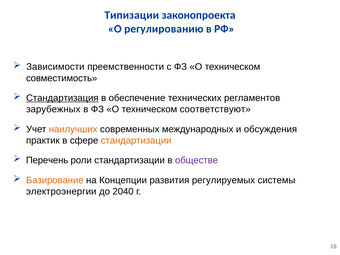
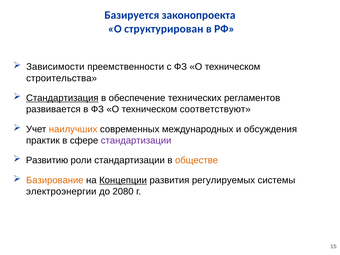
Типизации: Типизации -> Базируется
регулированию: регулированию -> структурирован
совместимость: совместимость -> строительства
зарубежных: зарубежных -> развивается
стандартизации at (136, 141) colour: orange -> purple
Перечень: Перечень -> Развитию
обществе colour: purple -> orange
Концепции underline: none -> present
2040: 2040 -> 2080
